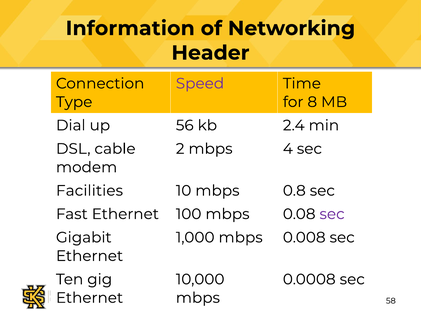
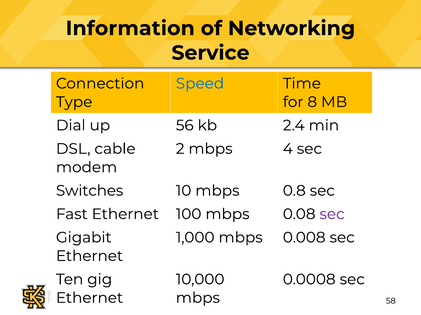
Header: Header -> Service
Speed colour: purple -> blue
Facilities: Facilities -> Switches
